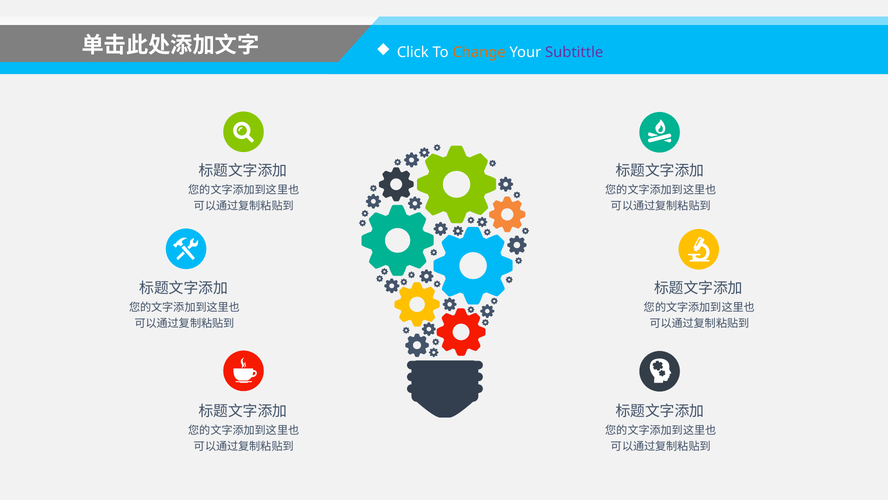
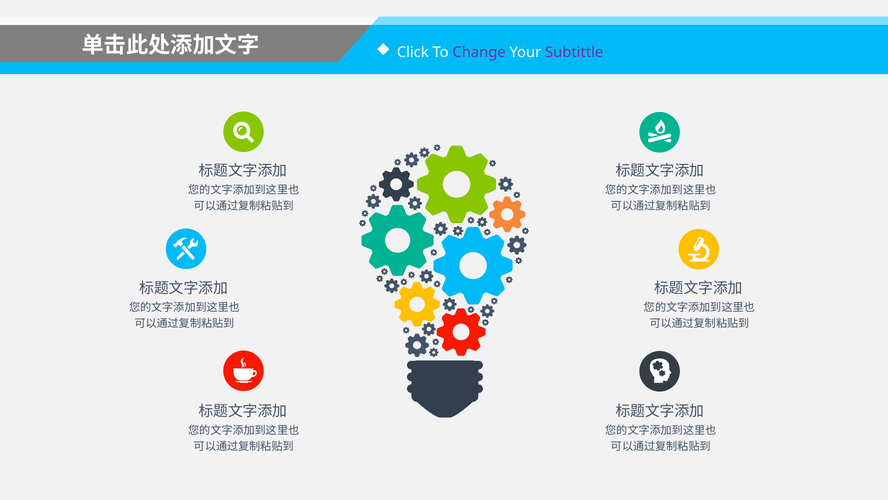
Change colour: orange -> purple
